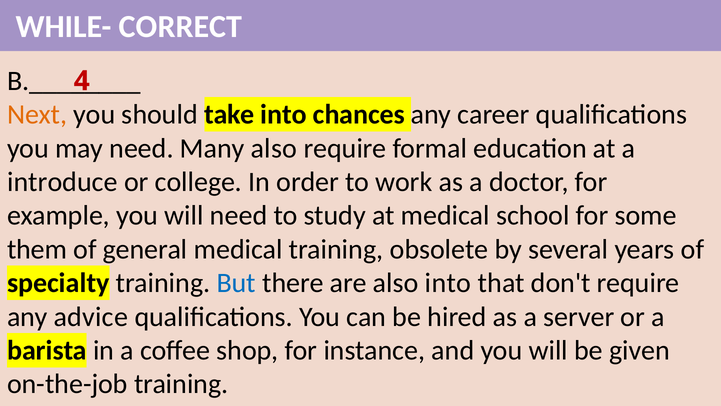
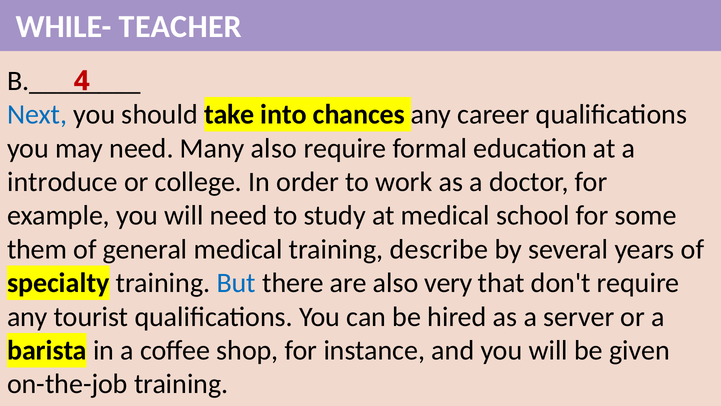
CORRECT: CORRECT -> TEACHER
Next colour: orange -> blue
obsolete: obsolete -> describe
also into: into -> very
advice: advice -> tourist
